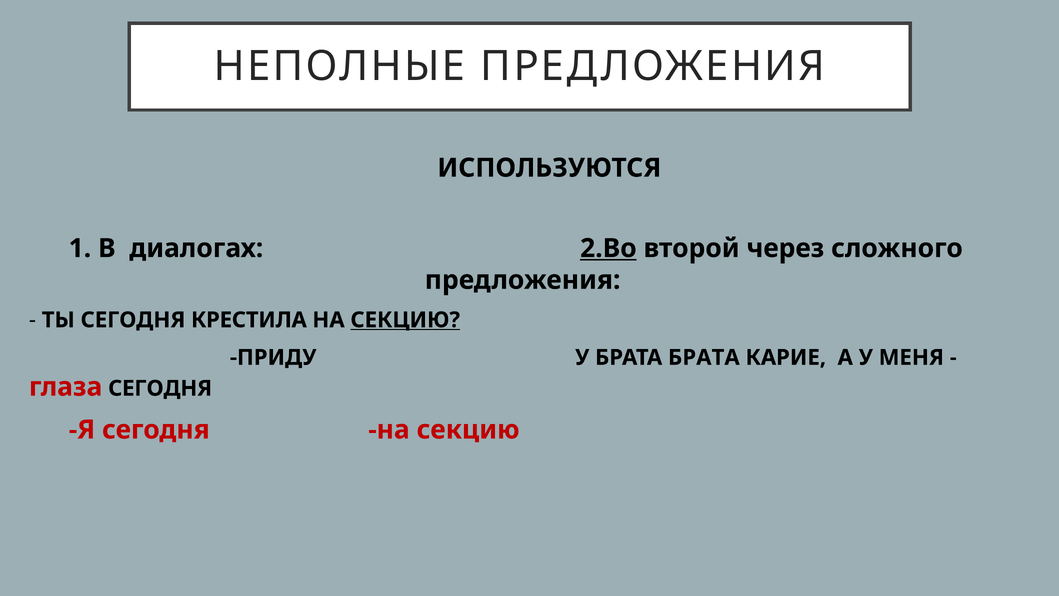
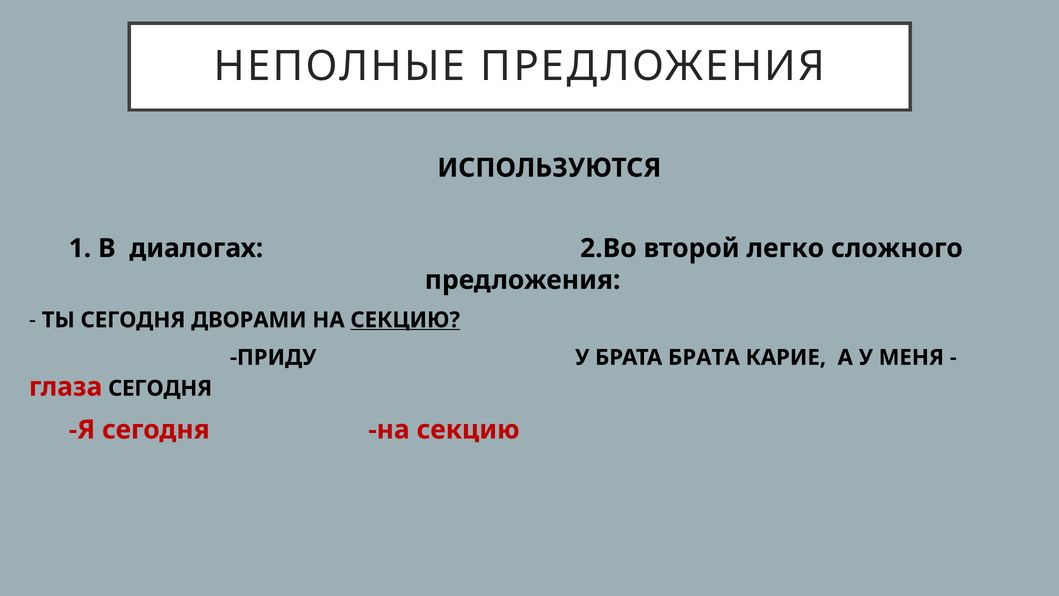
2.Во underline: present -> none
через: через -> легко
КРЕСТИЛА: КРЕСТИЛА -> ДВОРАМИ
